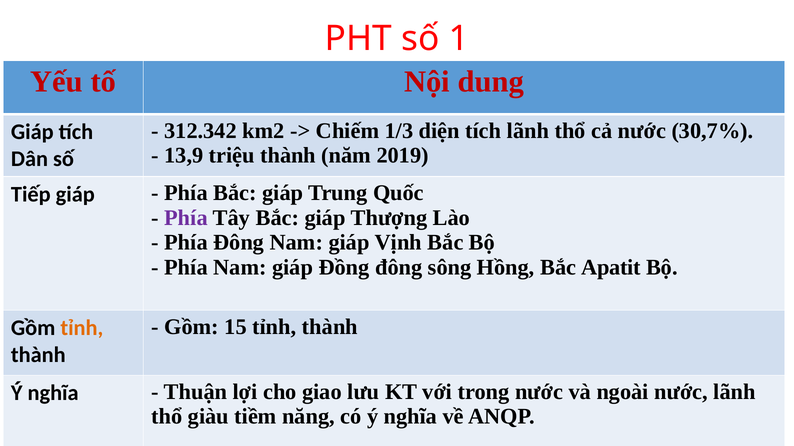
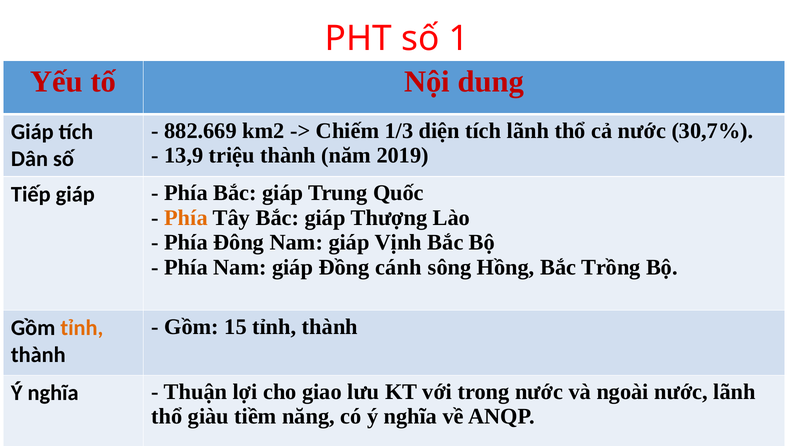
312.342: 312.342 -> 882.669
Phía at (186, 218) colour: purple -> orange
Đồng đông: đông -> cánh
Apatit: Apatit -> Trồng
